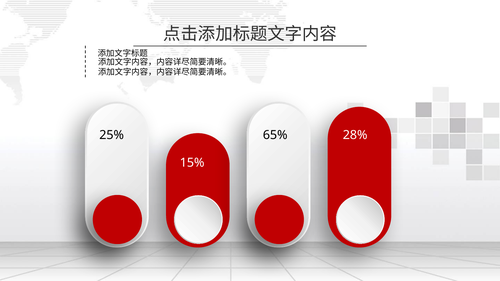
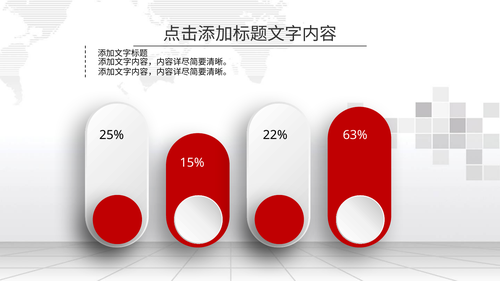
65%: 65% -> 22%
28%: 28% -> 63%
